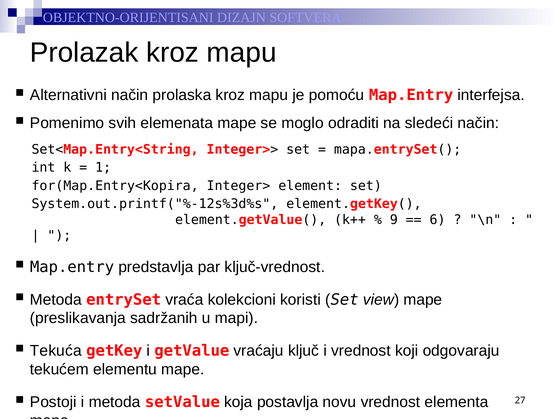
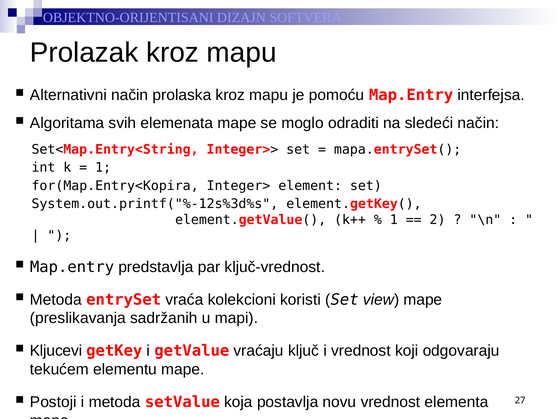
Pomenimo: Pomenimo -> Algoritama
9 at (394, 220): 9 -> 1
6: 6 -> 2
Tekuća: Tekuća -> Kljucevi
